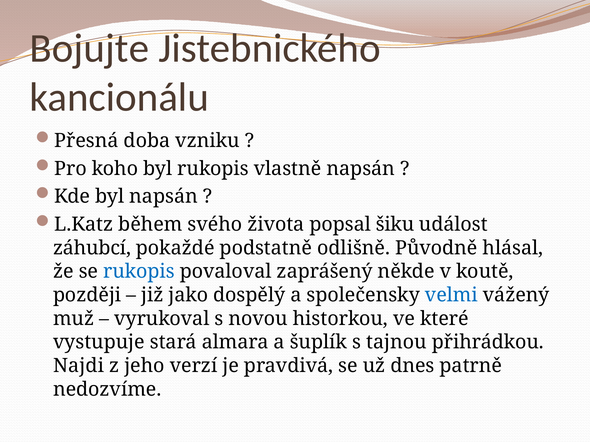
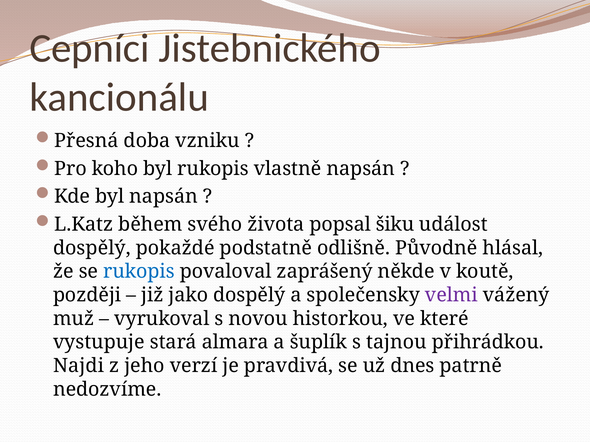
Bojujte: Bojujte -> Cepníci
záhubcí at (92, 248): záhubcí -> dospělý
velmi colour: blue -> purple
